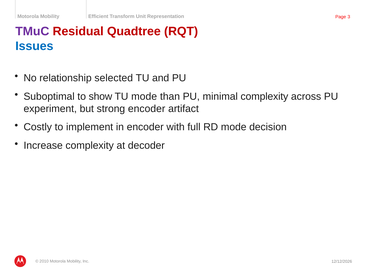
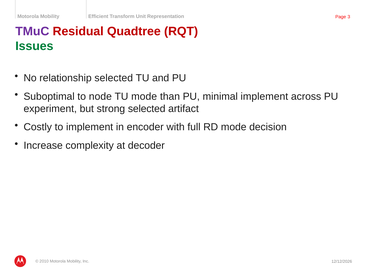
Issues colour: blue -> green
show: show -> node
minimal complexity: complexity -> implement
strong encoder: encoder -> selected
